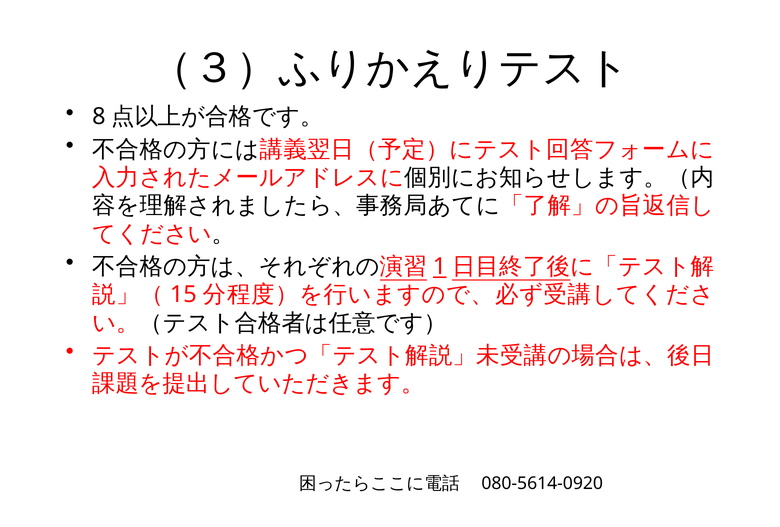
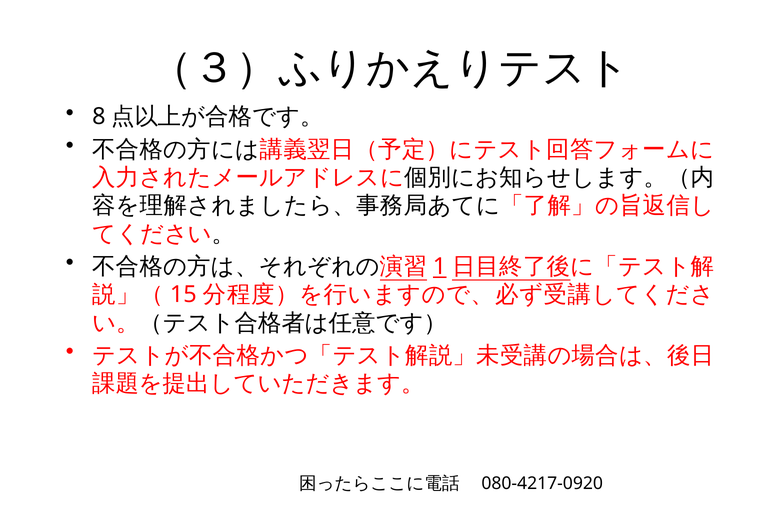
080-5614-0920: 080-5614-0920 -> 080-4217-0920
